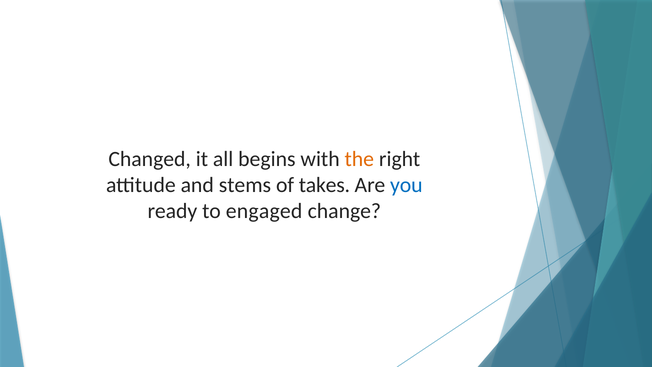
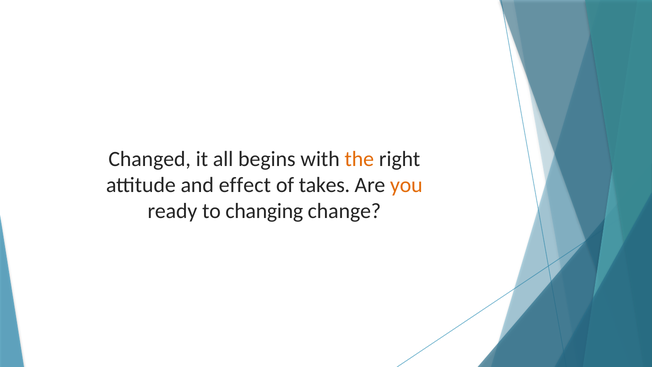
stems: stems -> effect
you colour: blue -> orange
engaged: engaged -> changing
